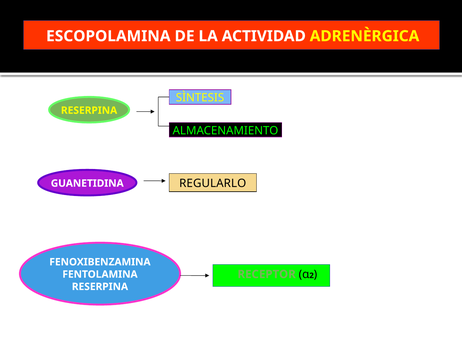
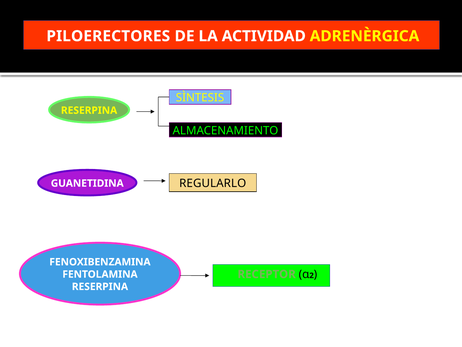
ESCOPOLAMINA: ESCOPOLAMINA -> PILOERECTORES
